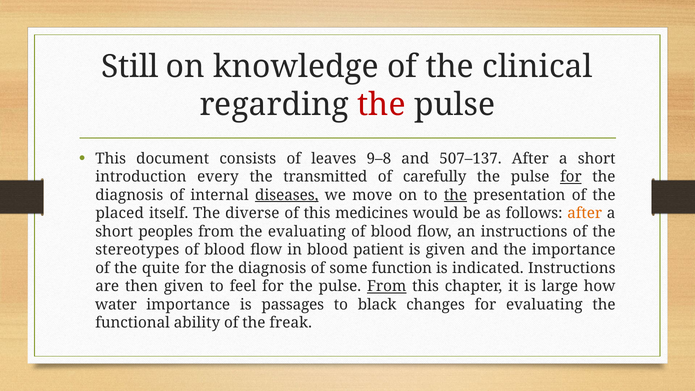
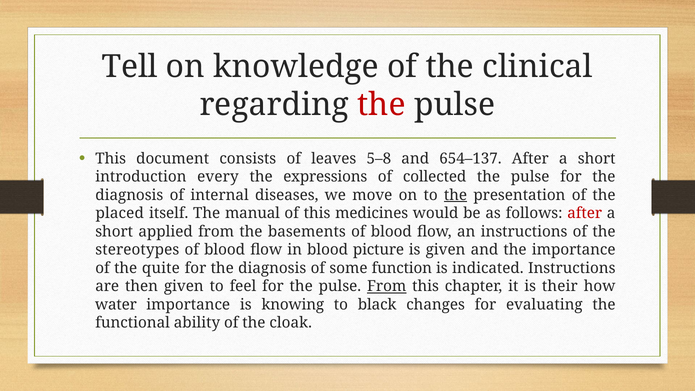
Still: Still -> Tell
9–8: 9–8 -> 5–8
507–137: 507–137 -> 654–137
transmitted: transmitted -> expressions
carefully: carefully -> collected
for at (571, 177) underline: present -> none
diseases underline: present -> none
diverse: diverse -> manual
after at (585, 213) colour: orange -> red
peoples: peoples -> applied
the evaluating: evaluating -> basements
patient: patient -> picture
large: large -> their
passages: passages -> knowing
freak: freak -> cloak
